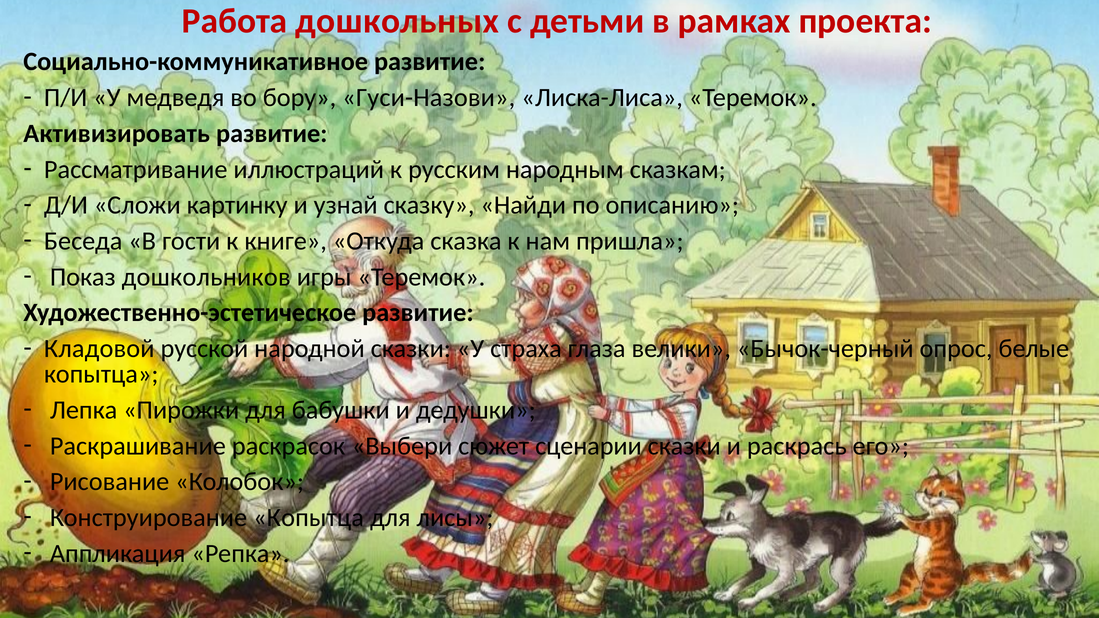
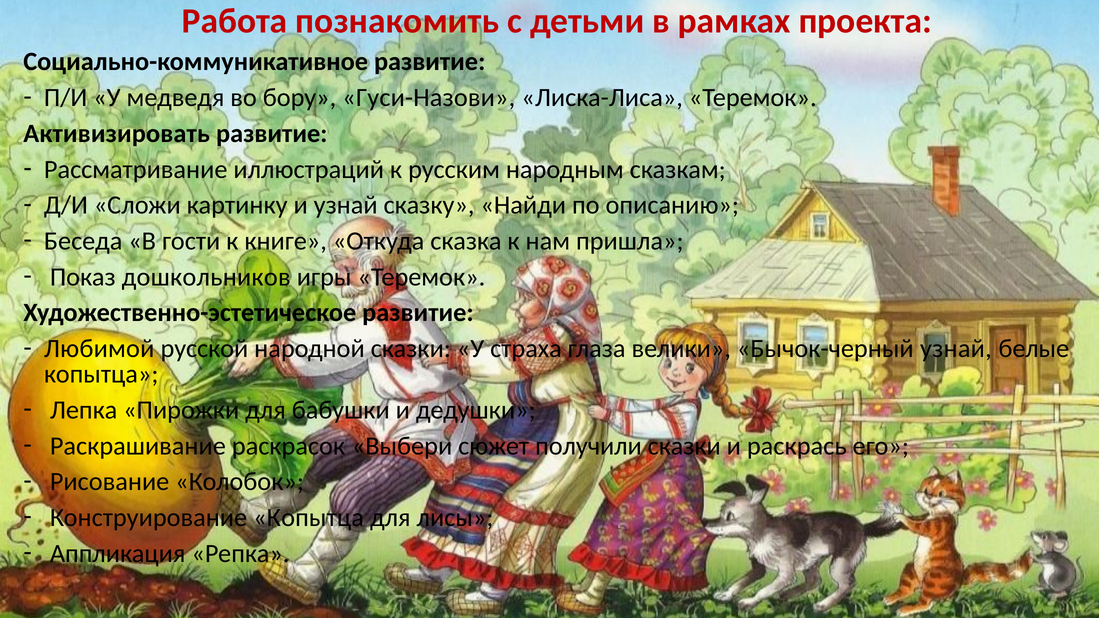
дошкольных: дошкольных -> познакомить
Кладовой: Кладовой -> Любимой
Бычок-черный опрос: опрос -> узнай
сценарии: сценарии -> получили
